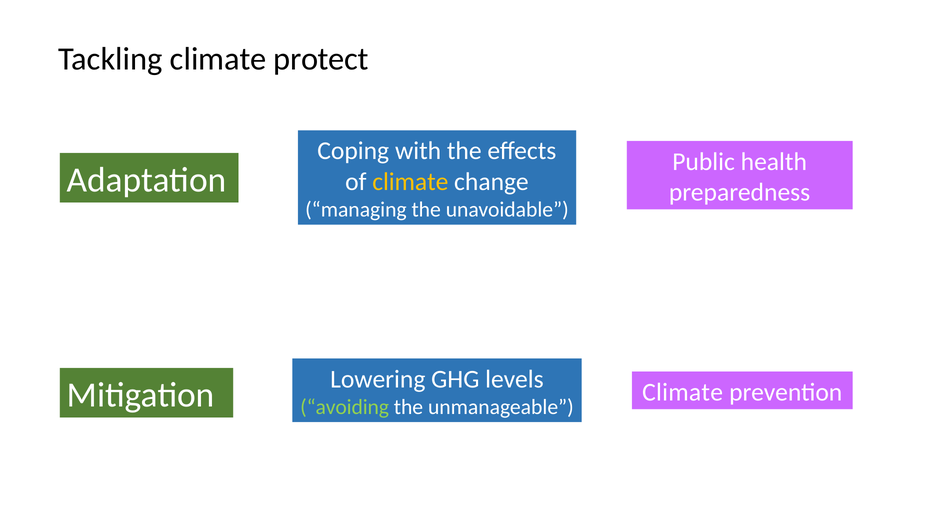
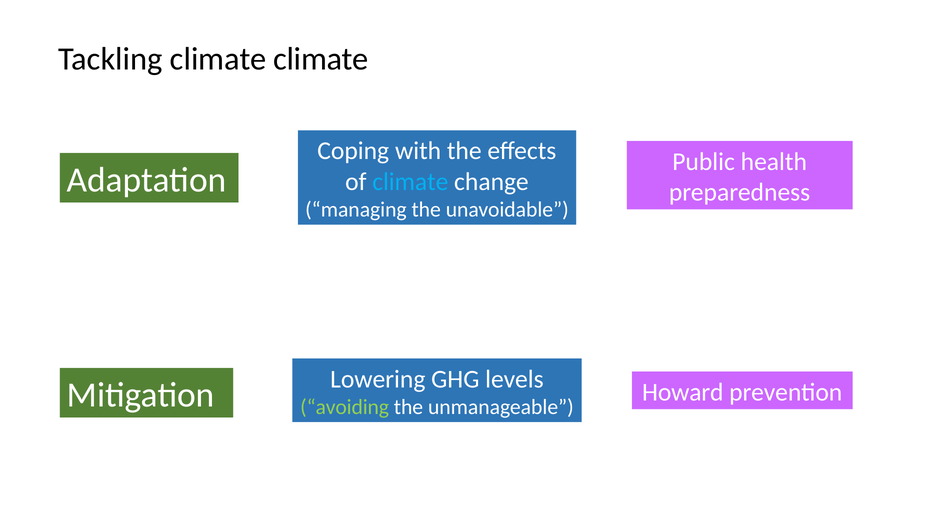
climate protect: protect -> climate
climate at (410, 181) colour: yellow -> light blue
Climate at (683, 392): Climate -> Howard
